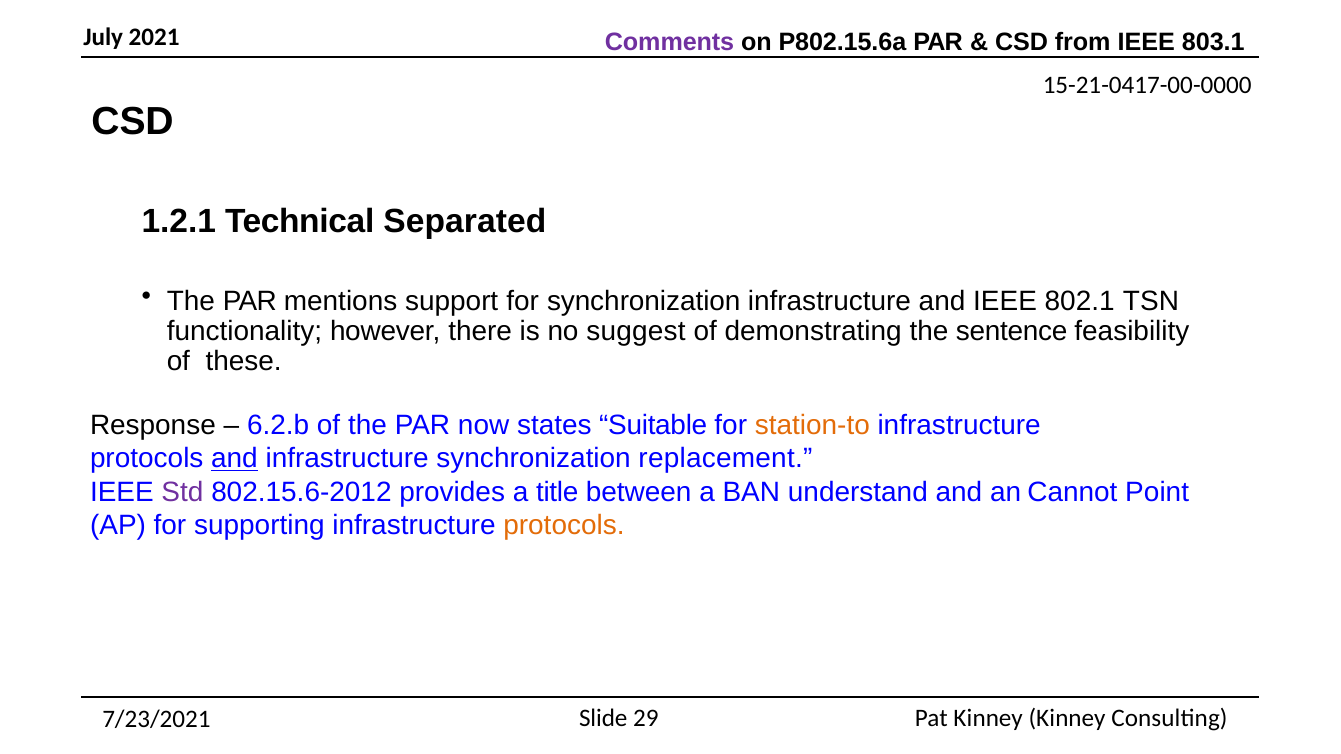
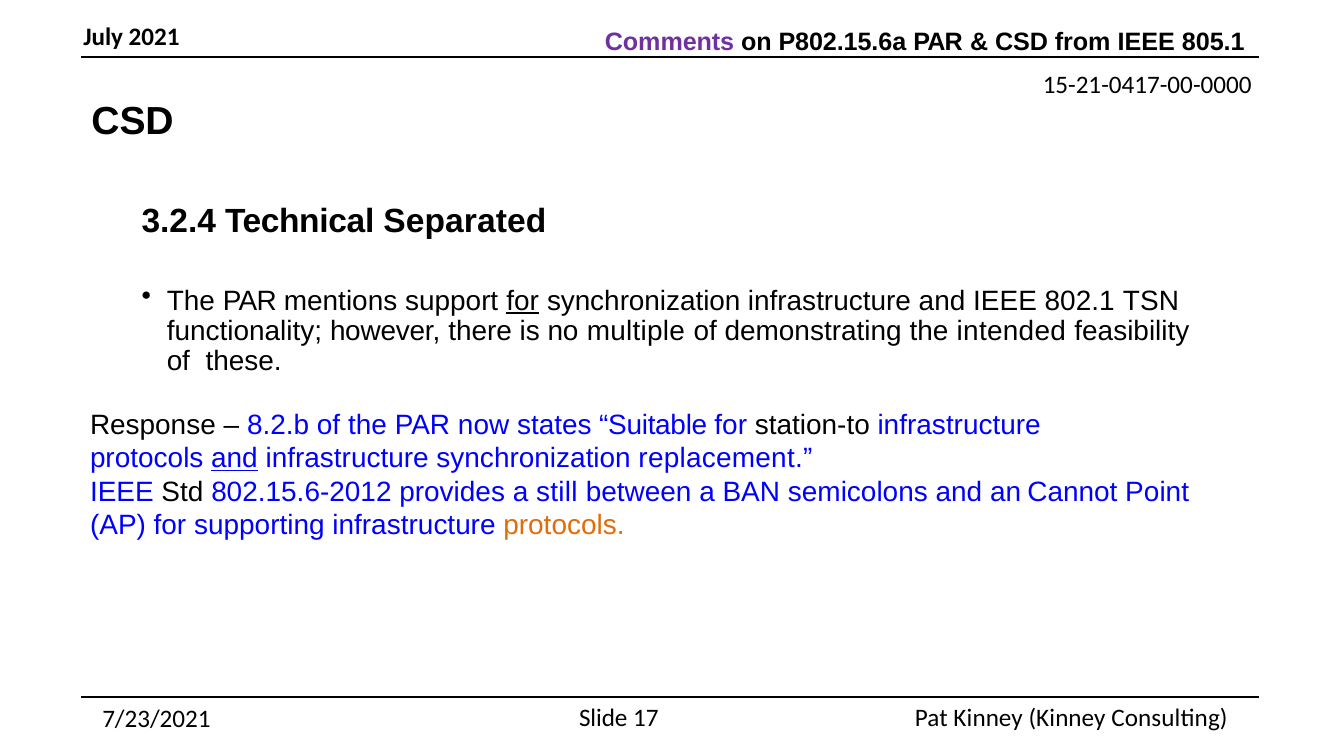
803.1: 803.1 -> 805.1
1.2.1: 1.2.1 -> 3.2.4
for at (523, 301) underline: none -> present
suggest: suggest -> multiple
sentence: sentence -> intended
6.2.b: 6.2.b -> 8.2.b
station-to colour: orange -> black
Std colour: purple -> black
title: title -> still
understand: understand -> semicolons
29: 29 -> 17
